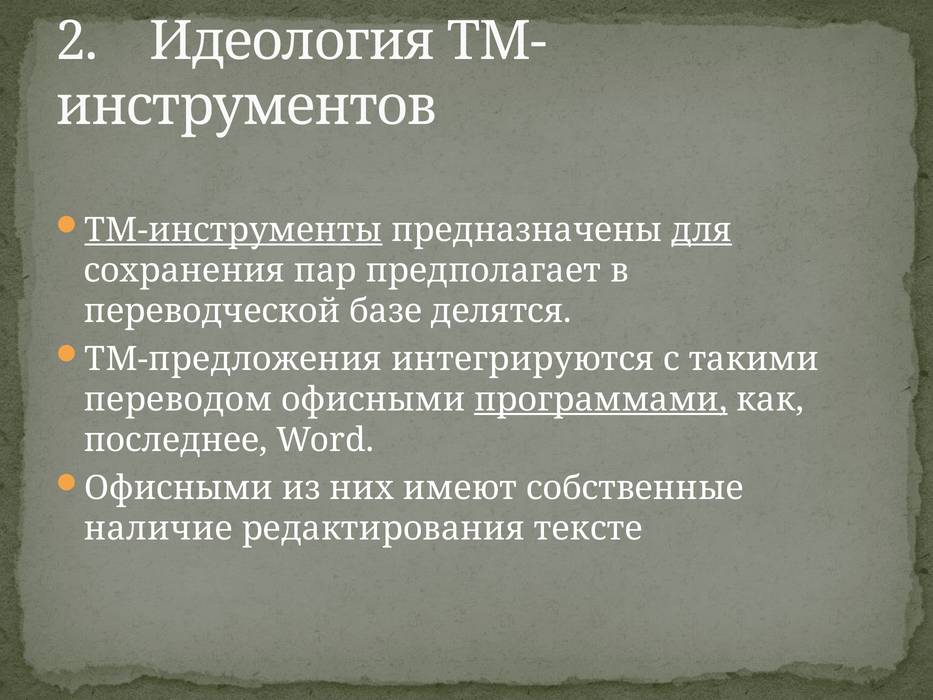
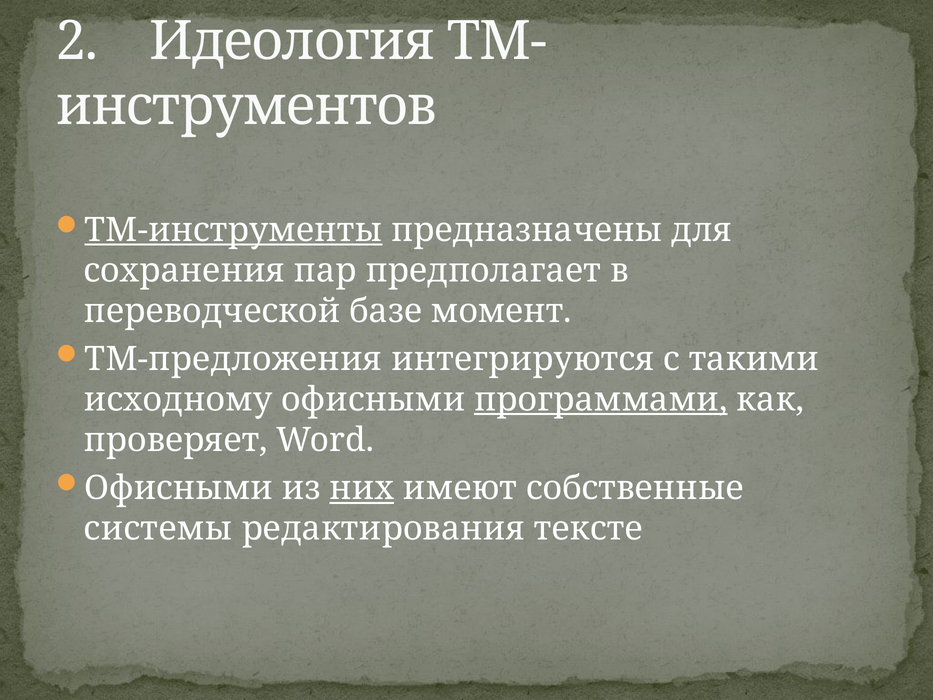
для underline: present -> none
делятся: делятся -> момент
переводом: переводом -> исходному
последнее: последнее -> проверяет
них underline: none -> present
наличие: наличие -> системы
